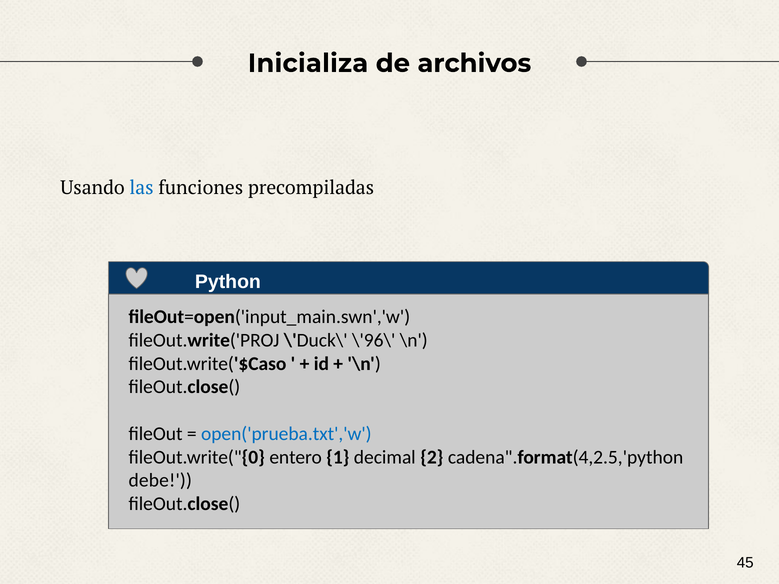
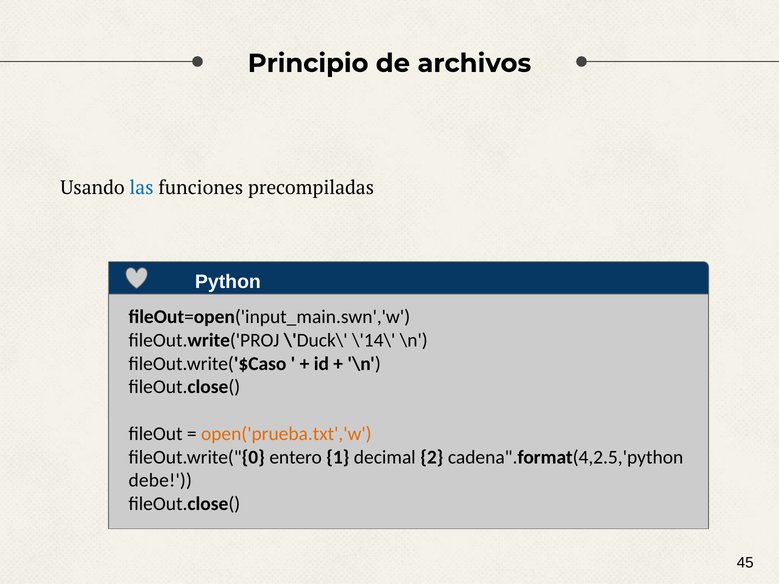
Inicializa: Inicializa -> Principio
\'96\: \'96\ -> \'14\
open('prueba.txt','w colour: blue -> orange
